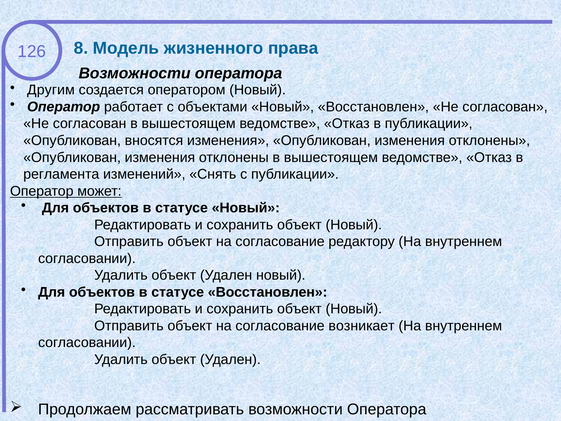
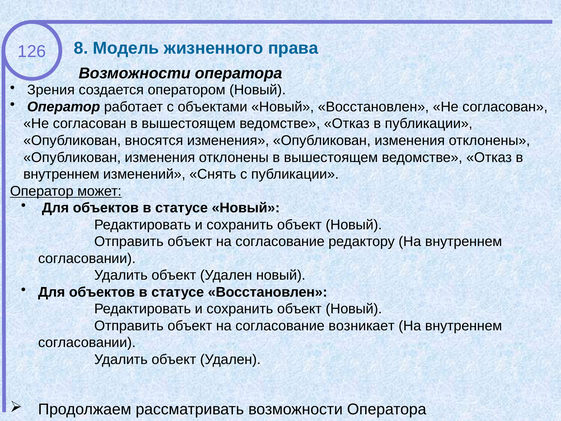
Другим: Другим -> Зрения
регламента at (61, 174): регламента -> внутреннем
